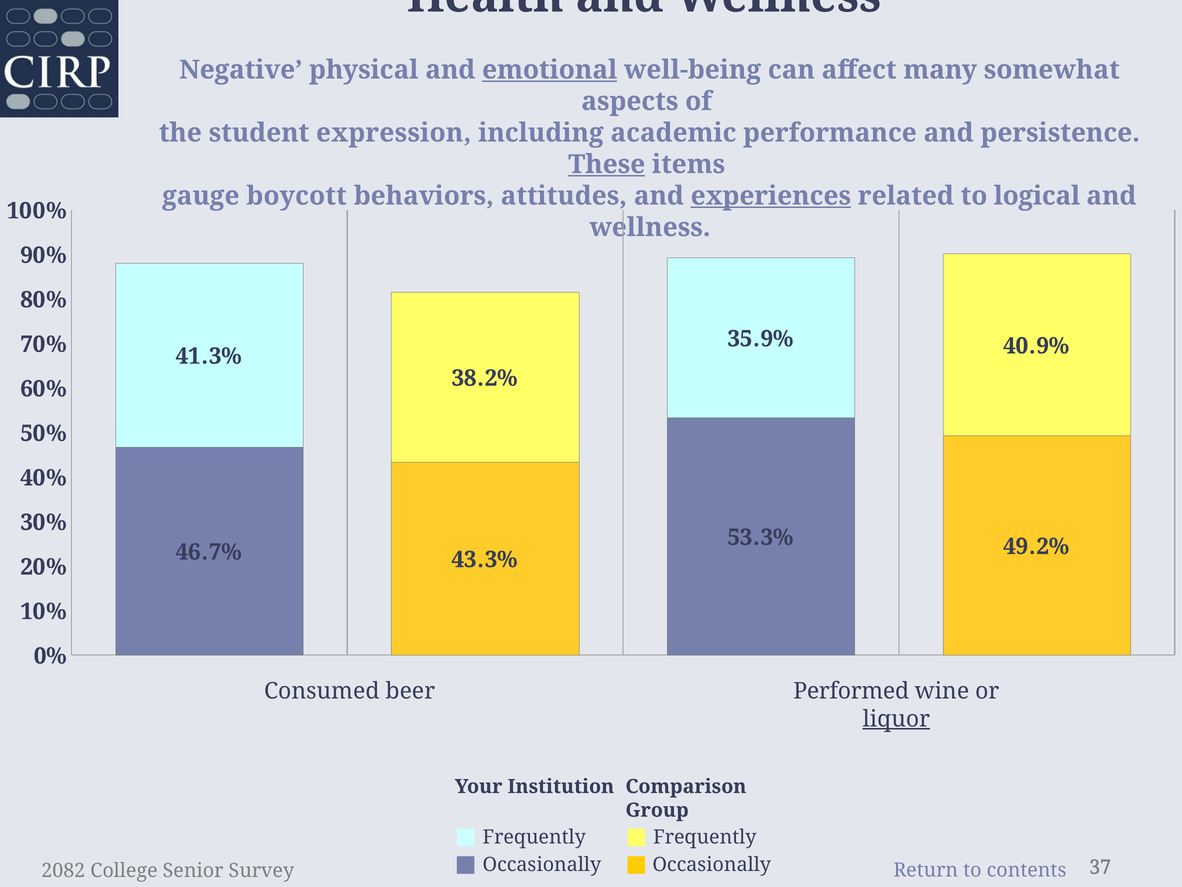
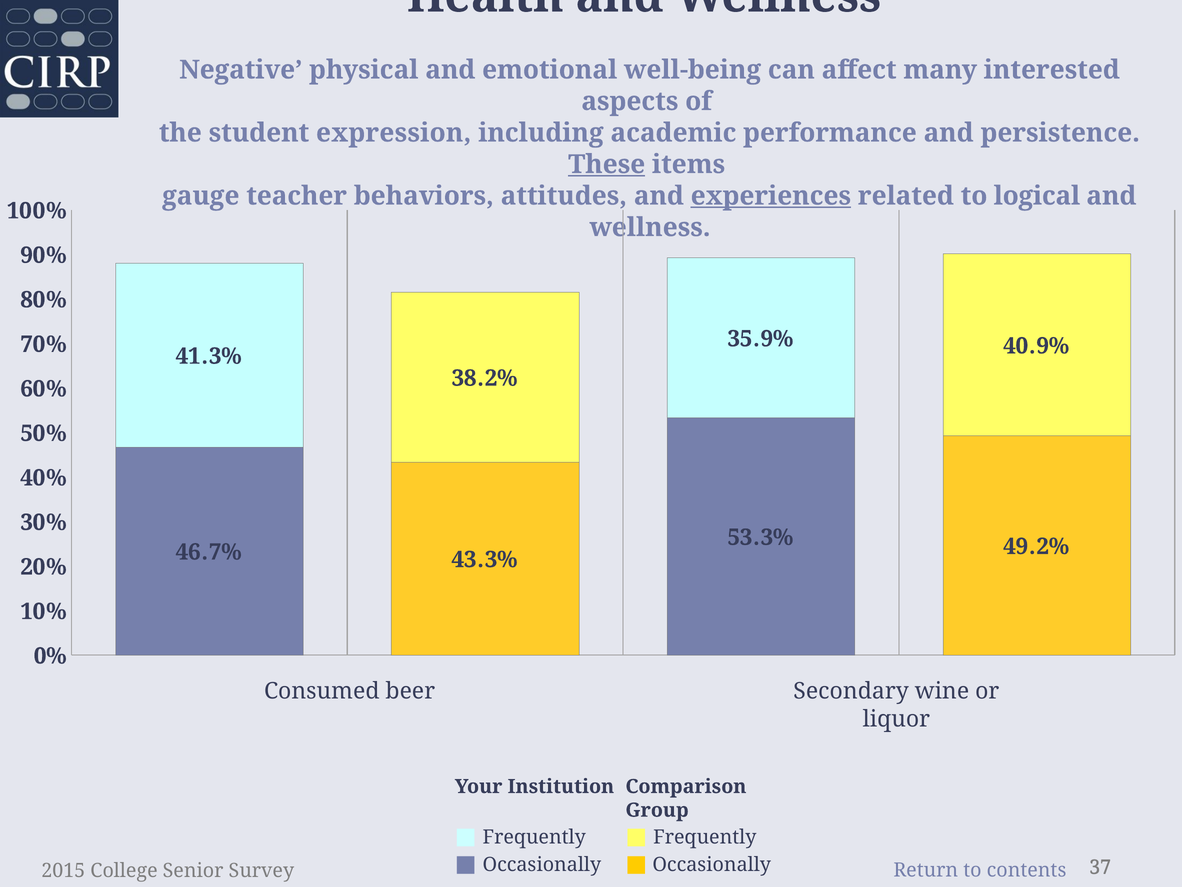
emotional underline: present -> none
somewhat: somewhat -> interested
boycott: boycott -> teacher
Performed: Performed -> Secondary
liquor underline: present -> none
2082: 2082 -> 2015
